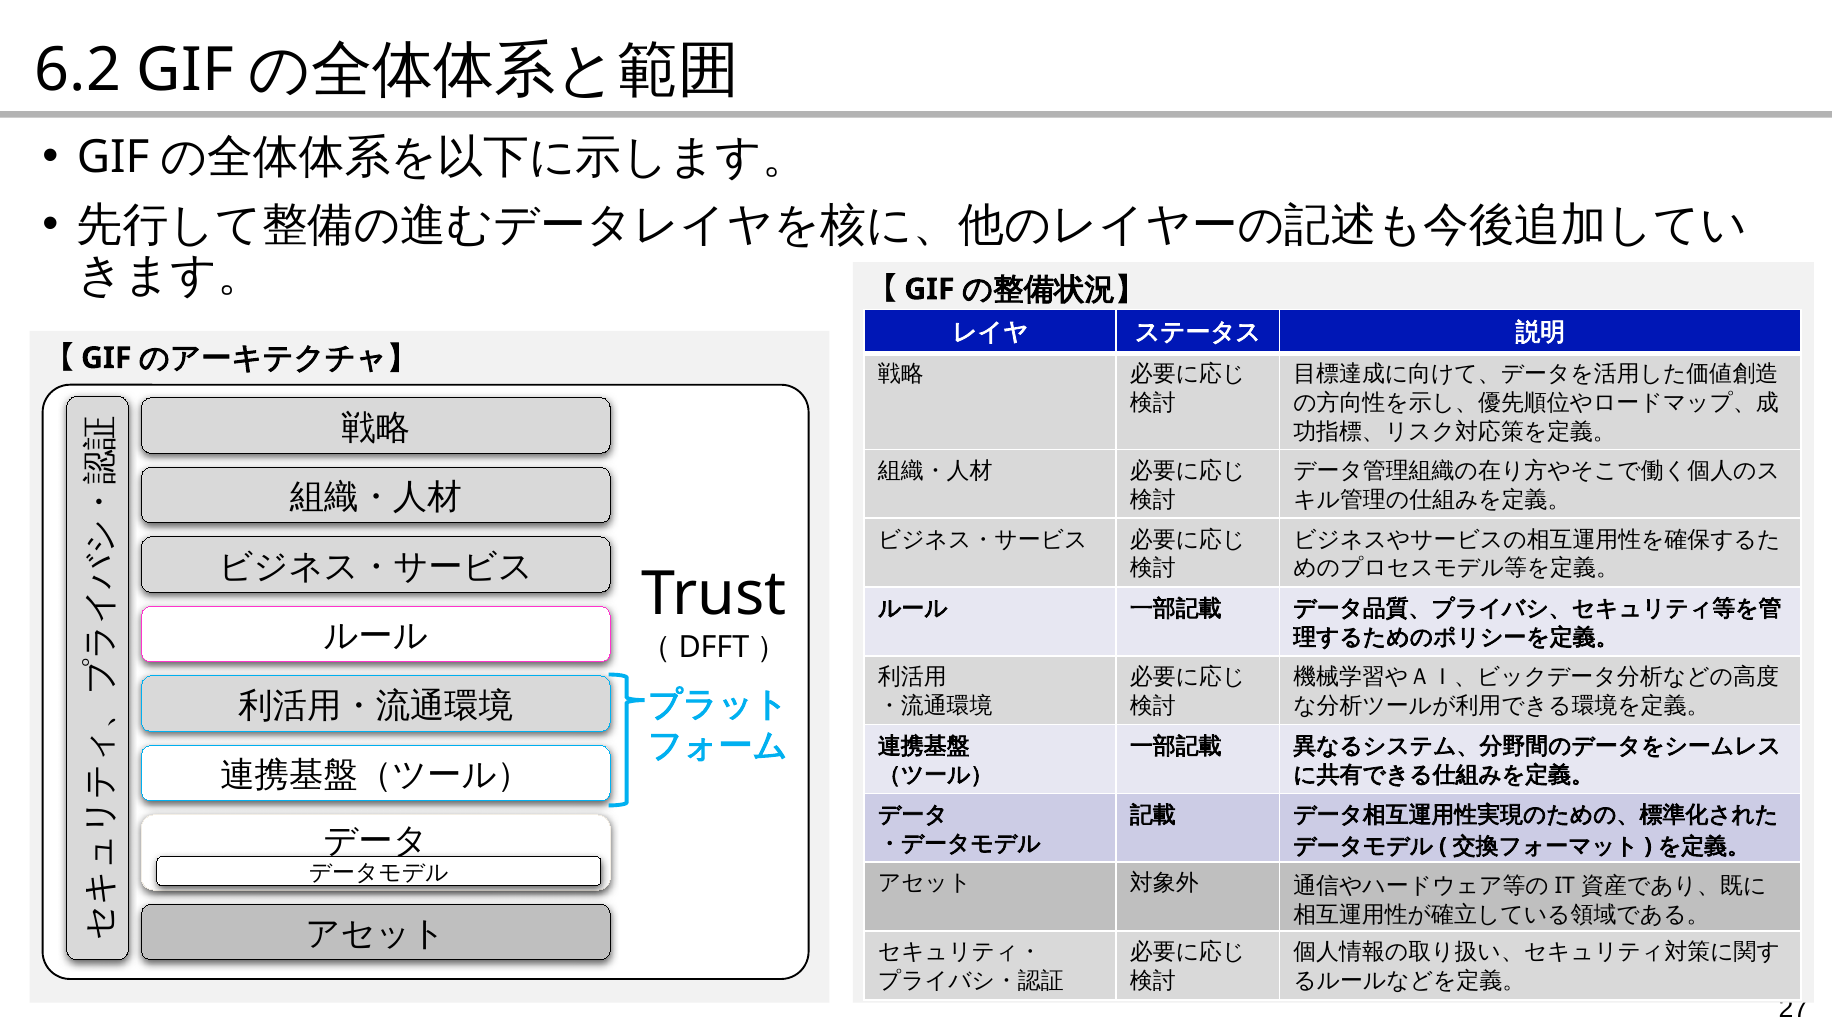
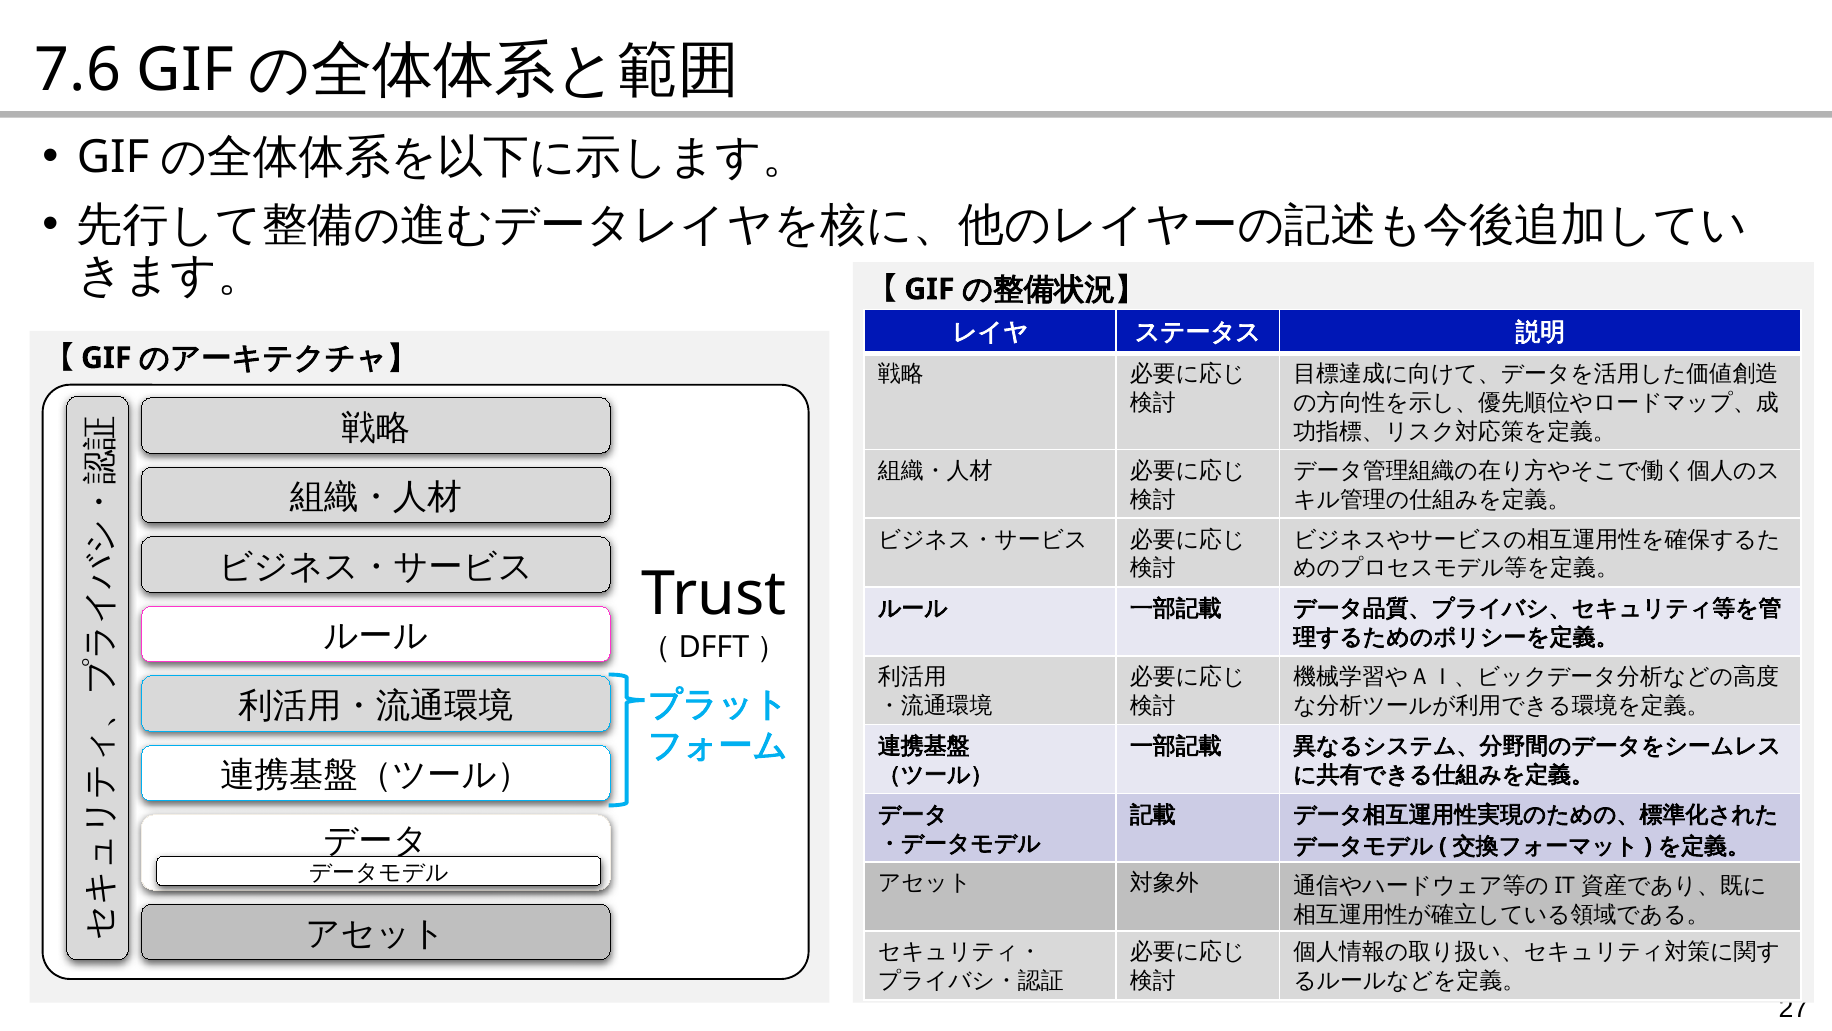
6.2: 6.2 -> 7.6
